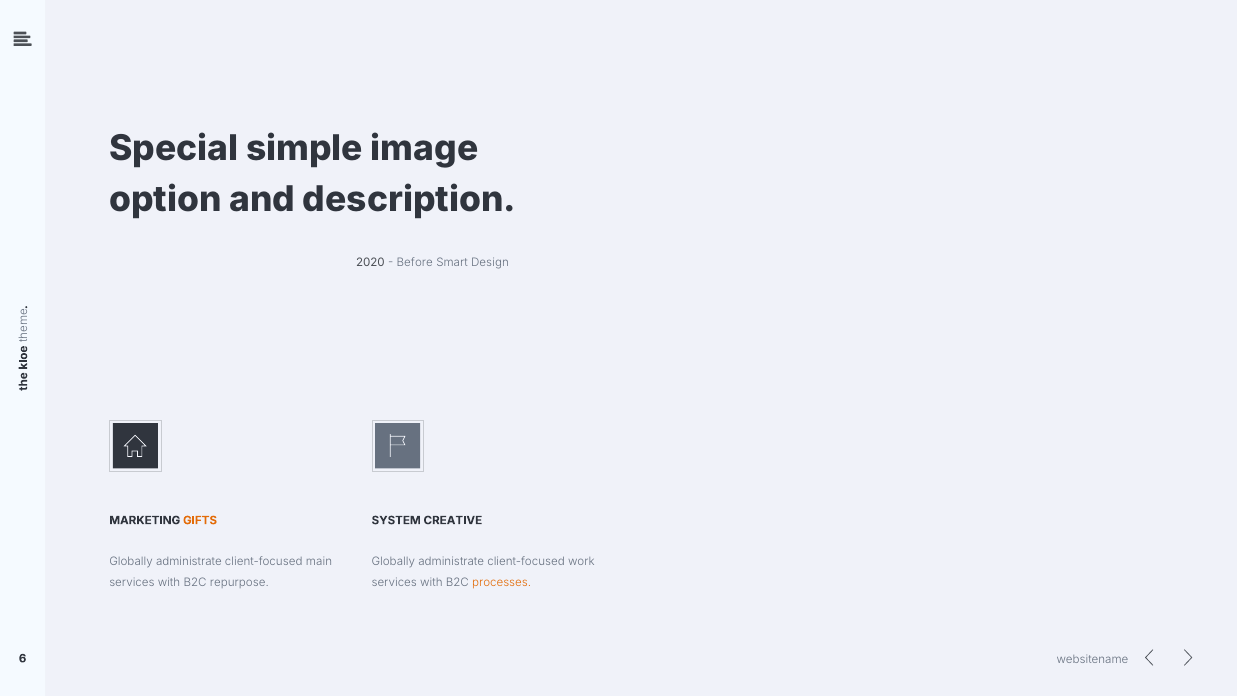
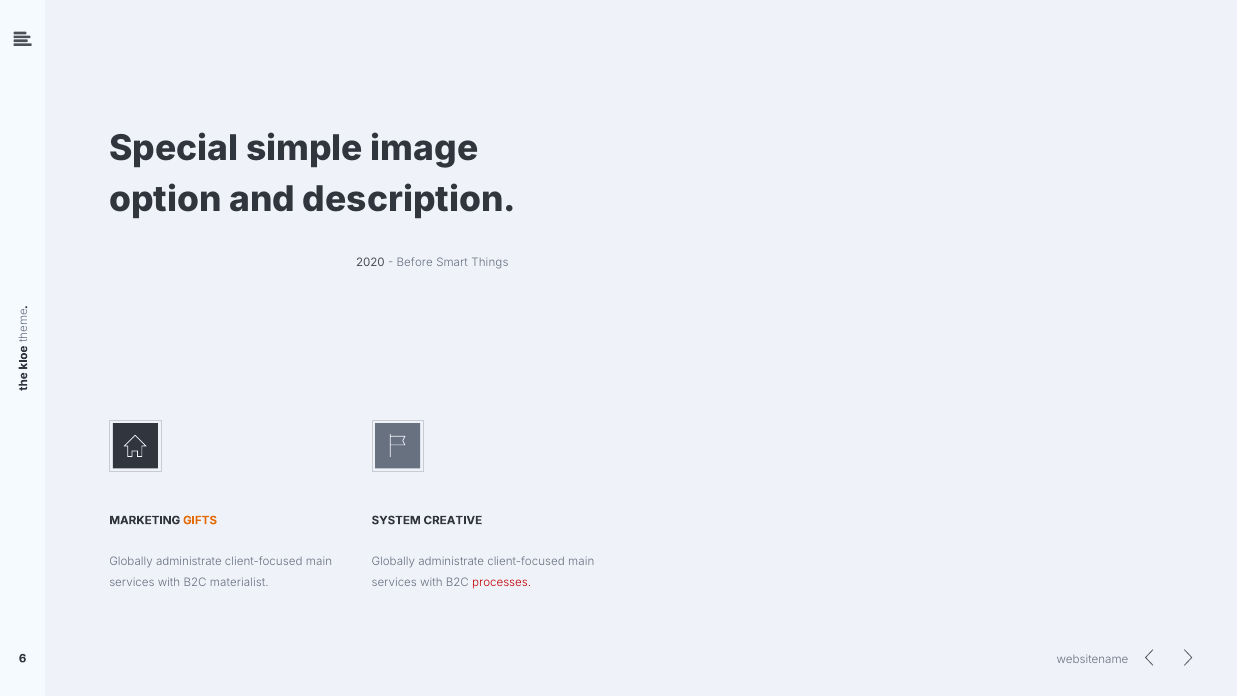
Design: Design -> Things
work at (581, 562): work -> main
repurpose: repurpose -> materialist
processes colour: orange -> red
